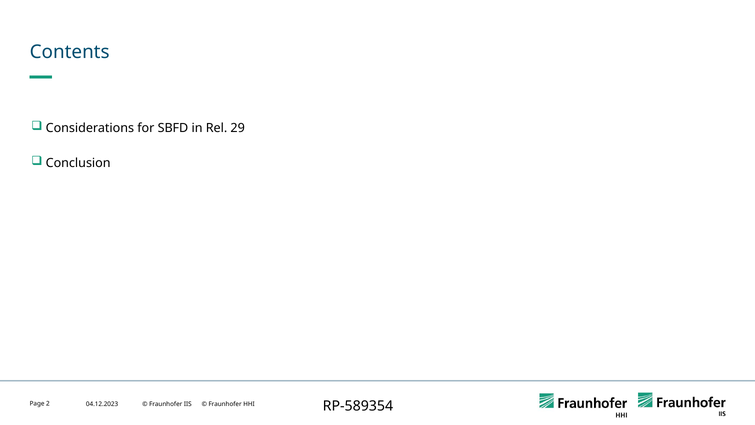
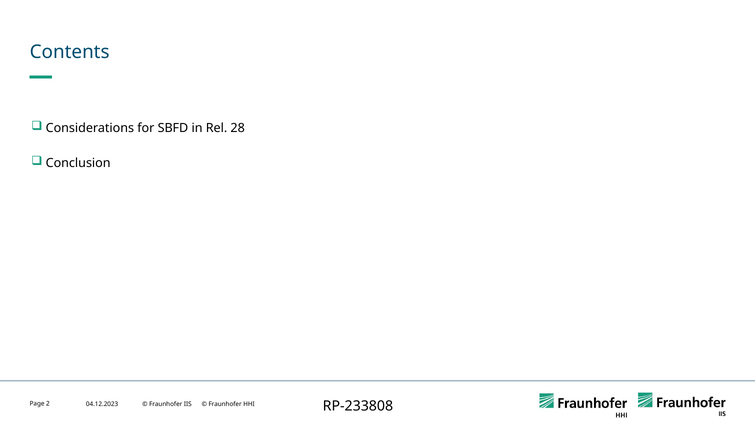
29: 29 -> 28
RP-589354: RP-589354 -> RP-233808
